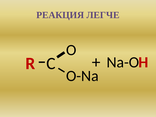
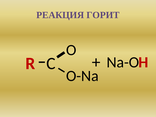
ЛЕГЧЕ: ЛЕГЧЕ -> ГОРИТ
